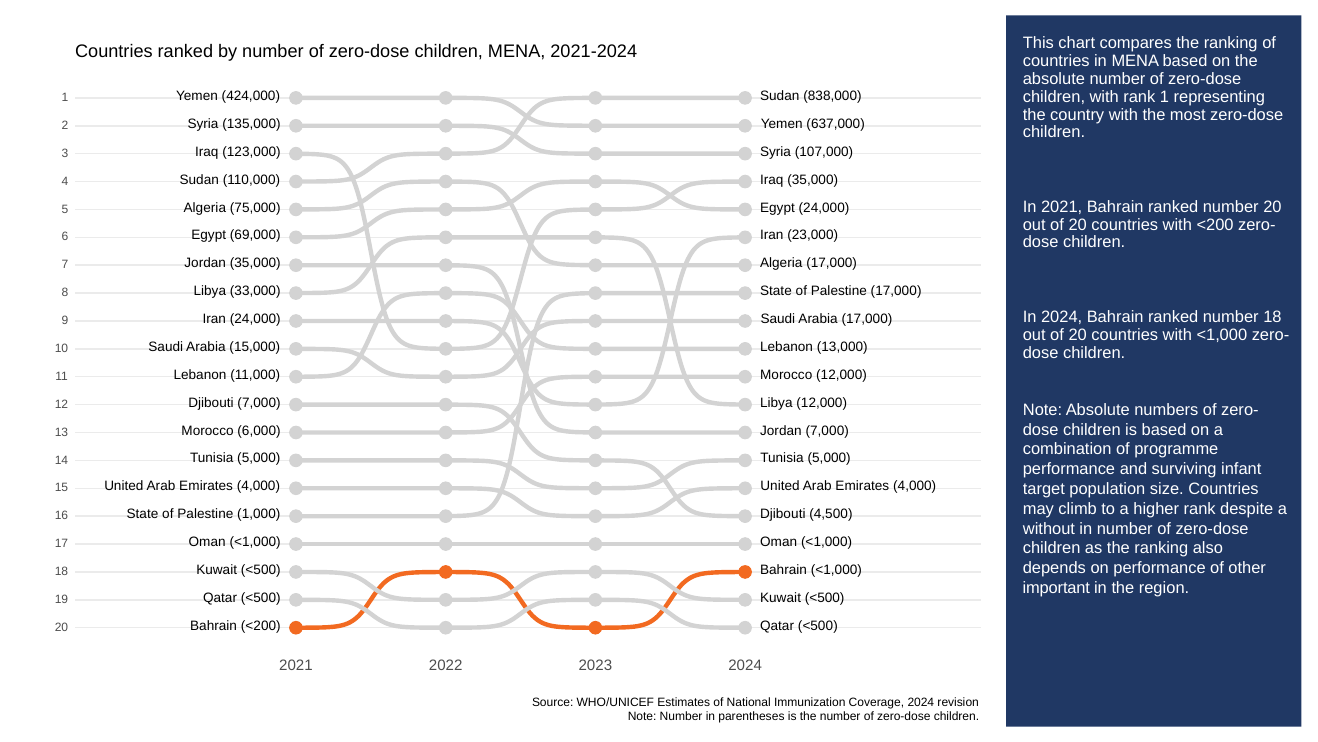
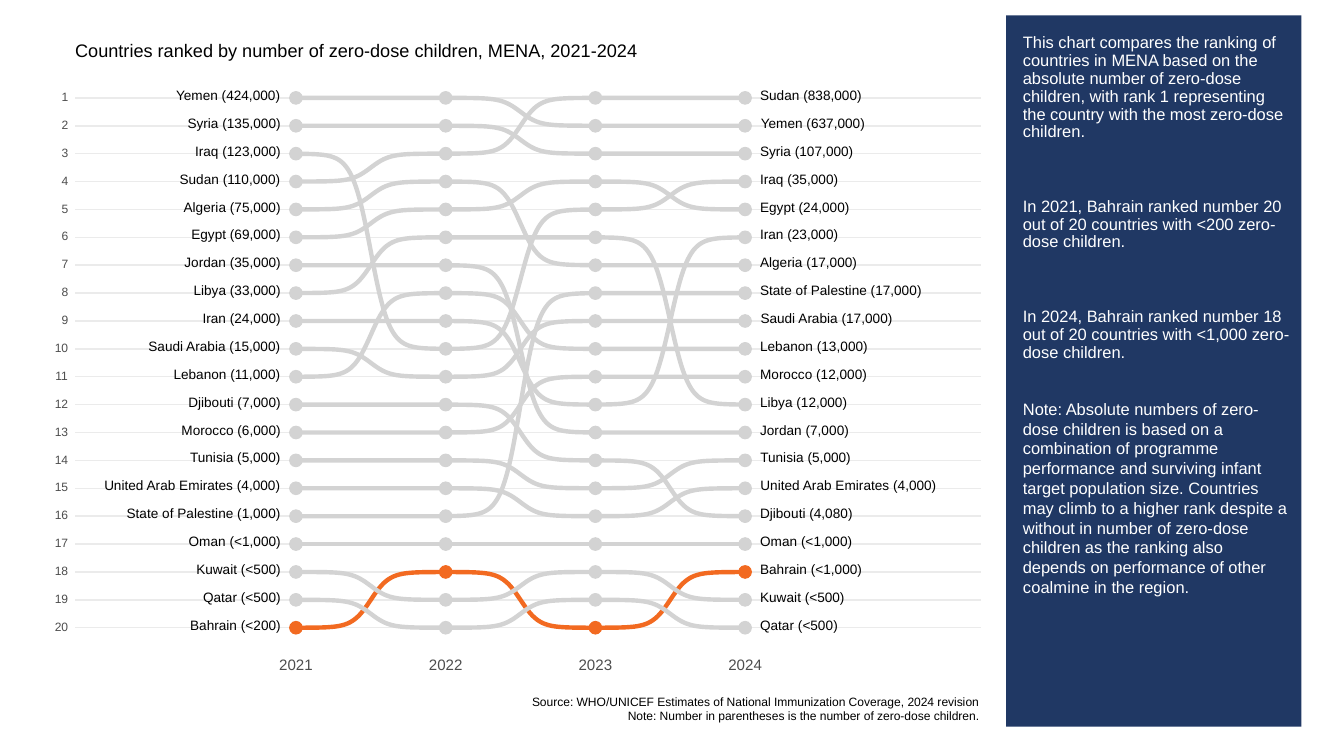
4,500: 4,500 -> 4,080
important: important -> coalmine
